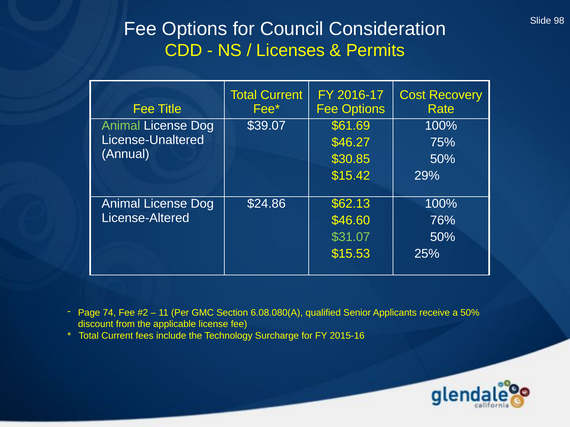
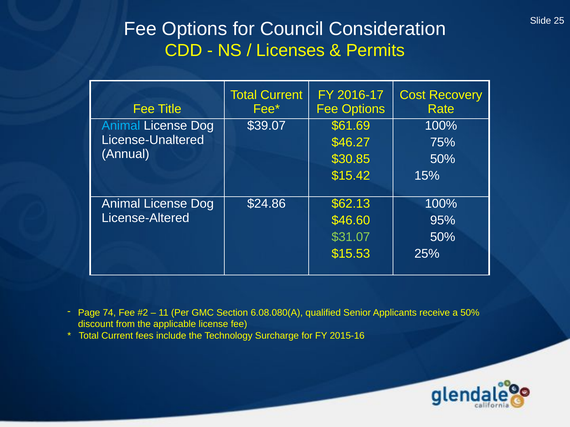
98: 98 -> 25
Animal at (121, 126) colour: light green -> light blue
29%: 29% -> 15%
76%: 76% -> 95%
